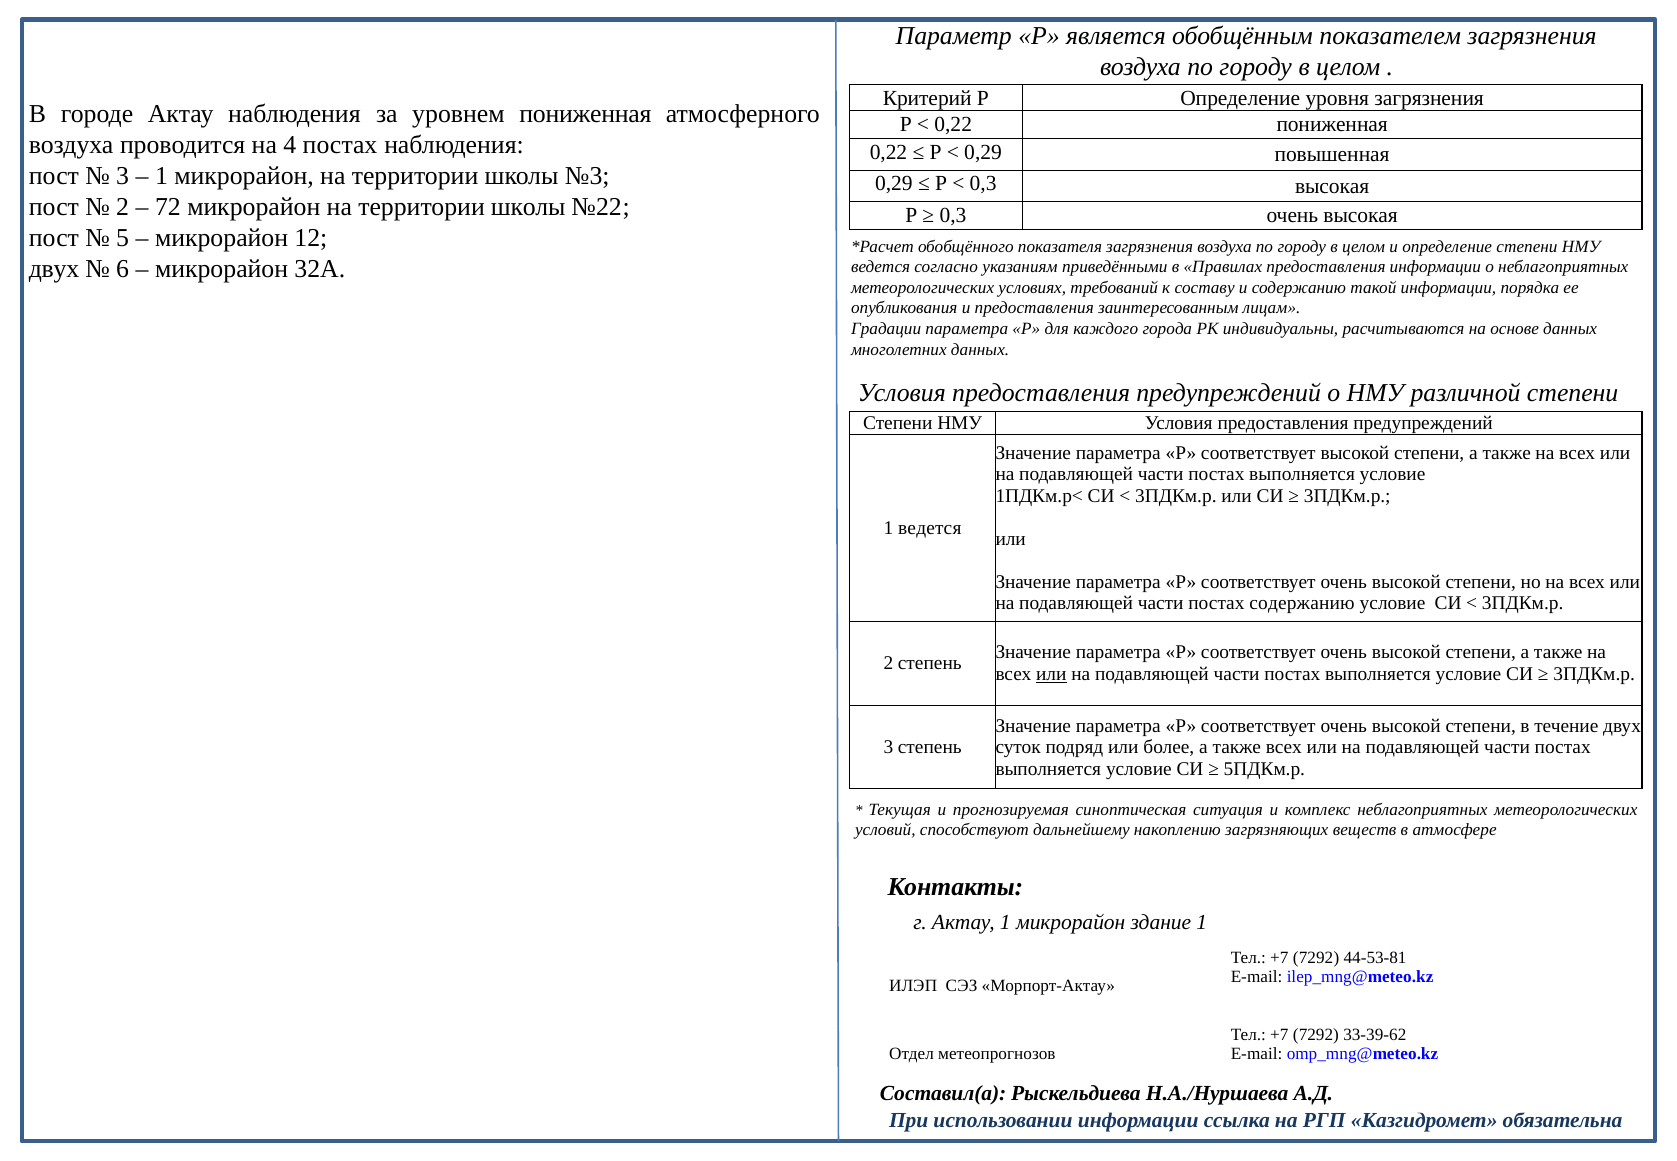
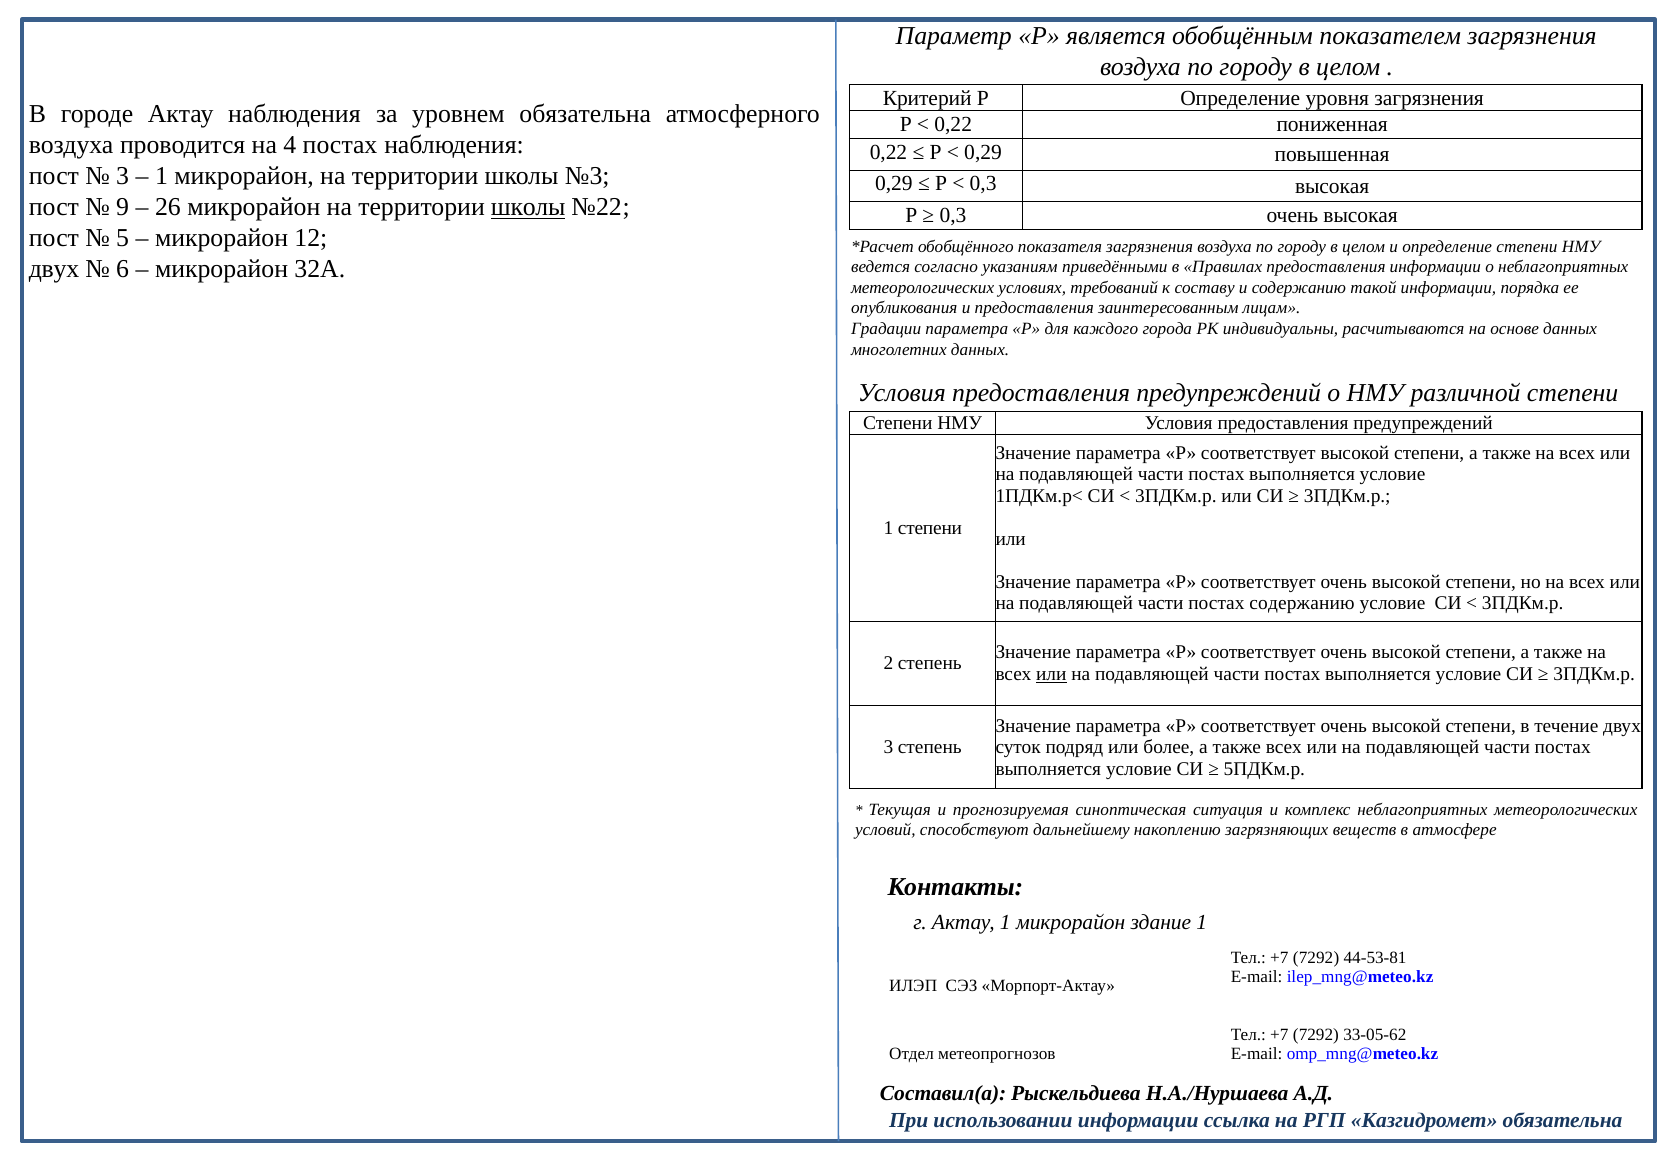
уровнем пониженная: пониженная -> обязательна
2 at (123, 207): 2 -> 9
72: 72 -> 26
школы at (528, 207) underline: none -> present
1 ведется: ведется -> степени
33-39-62: 33-39-62 -> 33-05-62
